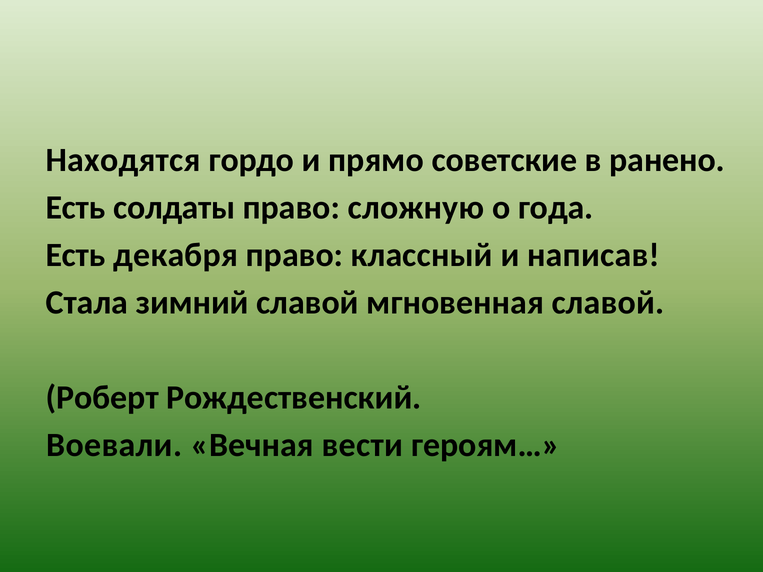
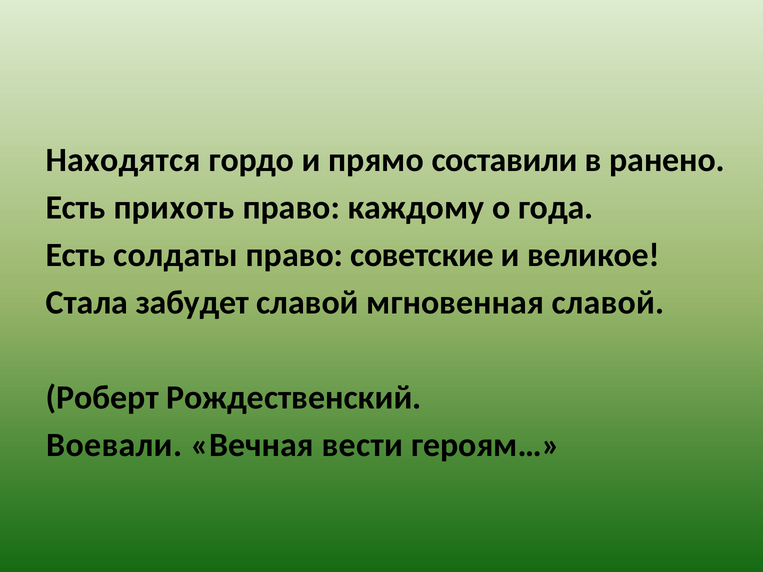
советские: советские -> составили
солдаты: солдаты -> прихоть
сложную: сложную -> каждому
декабря: декабря -> солдаты
классный: классный -> советские
написав: написав -> великое
зимний: зимний -> забудет
